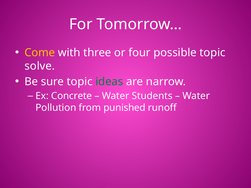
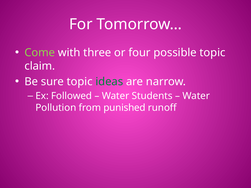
Come colour: yellow -> light green
solve: solve -> claim
Concrete: Concrete -> Followed
